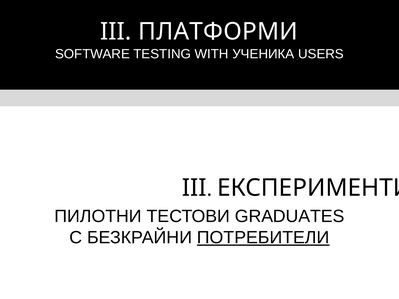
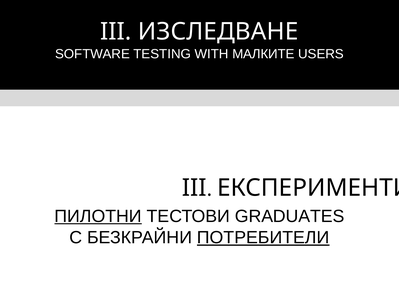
ПЛАТФОРМИ: ПЛАТФОРМИ -> ИЗСЛЕДВАНЕ
УЧЕНИКА: УЧЕНИКА -> МАЛКИТЕ
ПИЛОТНИ underline: none -> present
